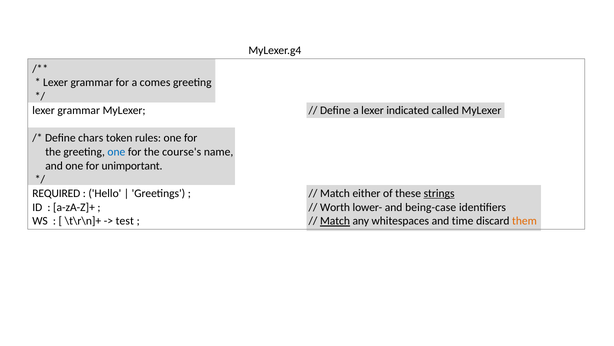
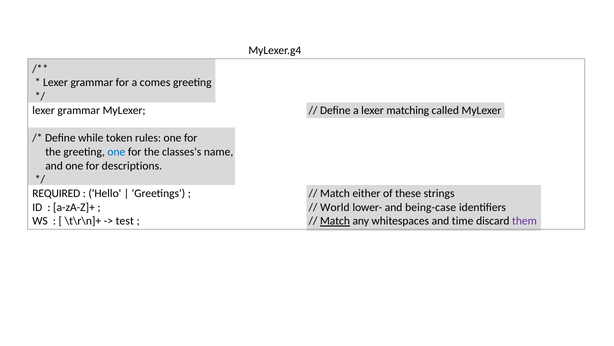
indicated: indicated -> matching
chars: chars -> while
course's: course's -> classes's
unimportant: unimportant -> descriptions
strings underline: present -> none
Worth: Worth -> World
them colour: orange -> purple
